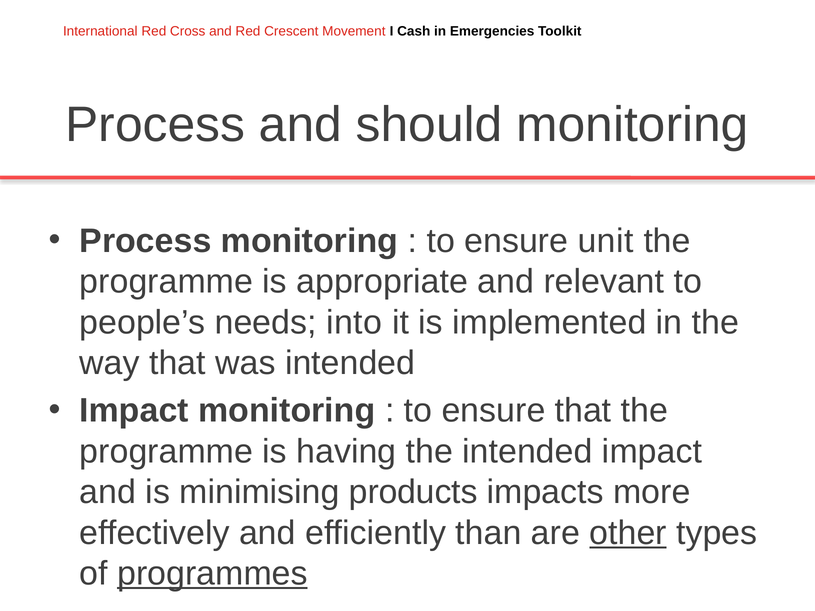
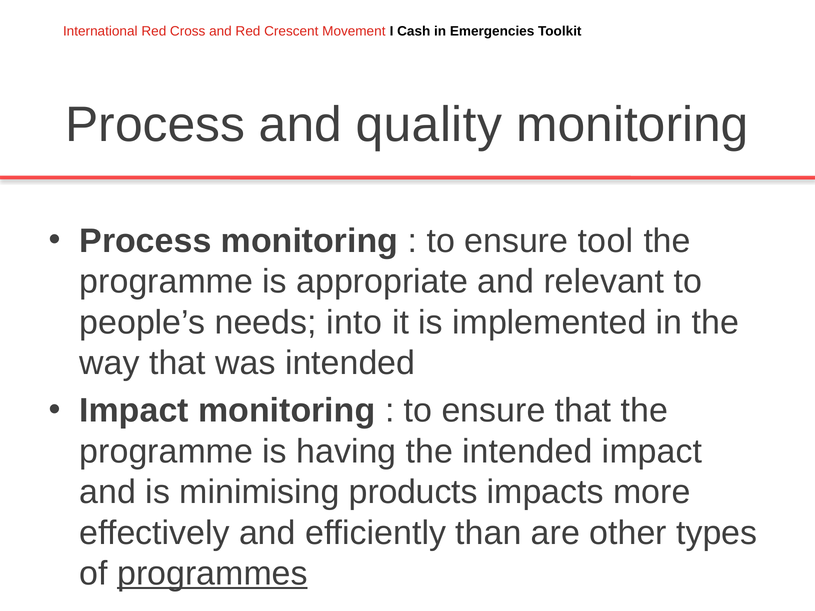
should: should -> quality
unit: unit -> tool
other underline: present -> none
